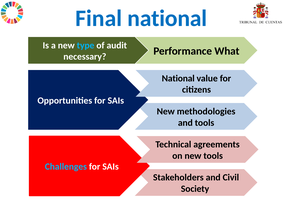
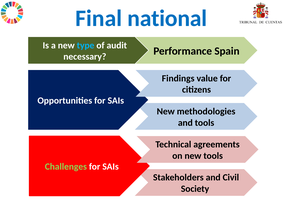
What: What -> Spain
National at (178, 78): National -> Findings
Challenges colour: light blue -> light green
